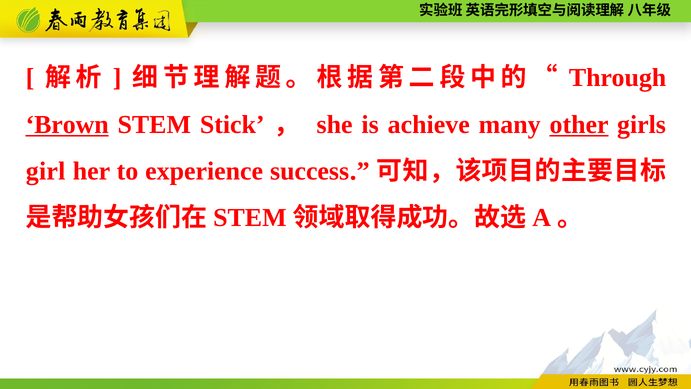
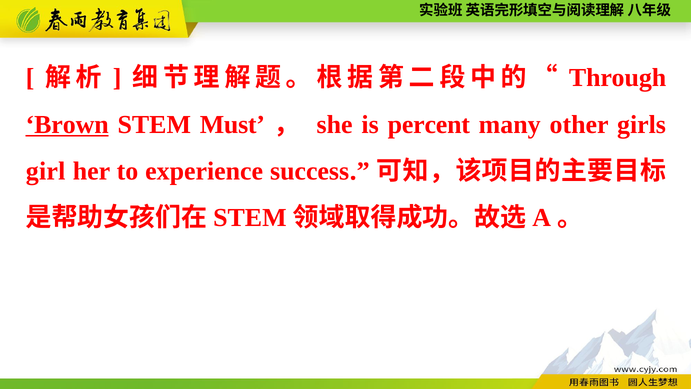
Stick: Stick -> Must
achieve: achieve -> percent
other underline: present -> none
